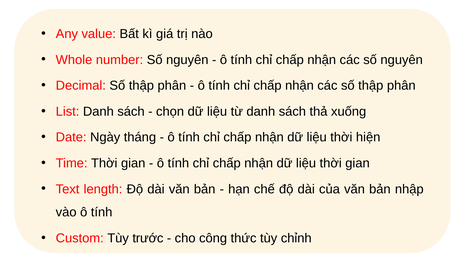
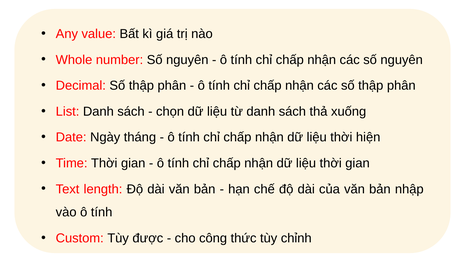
trước: trước -> được
